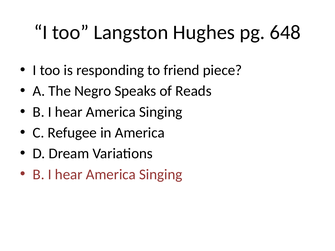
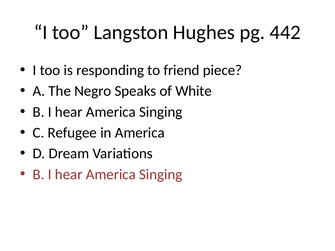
648: 648 -> 442
Reads: Reads -> White
